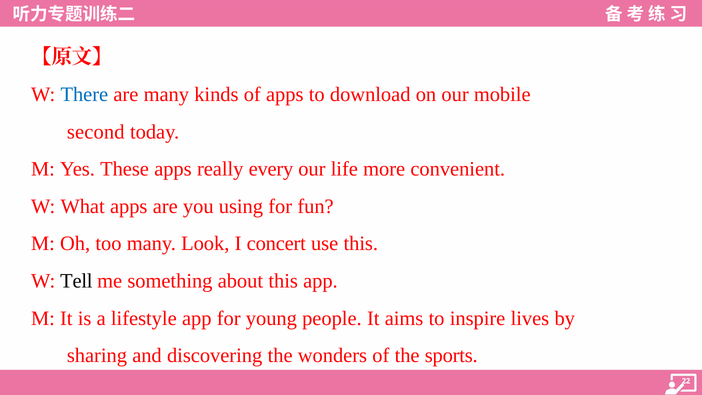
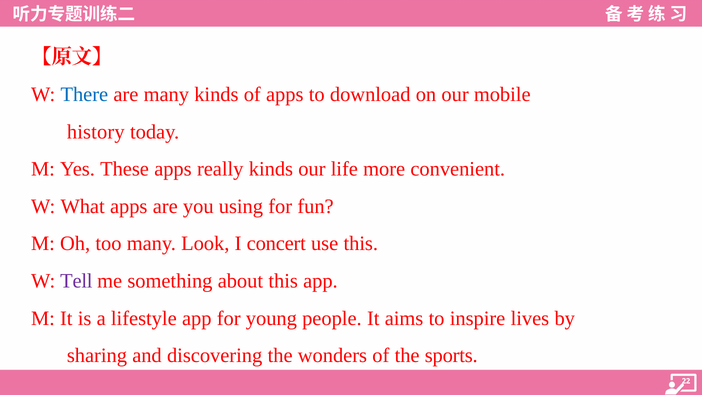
second: second -> history
really every: every -> kinds
Tell colour: black -> purple
